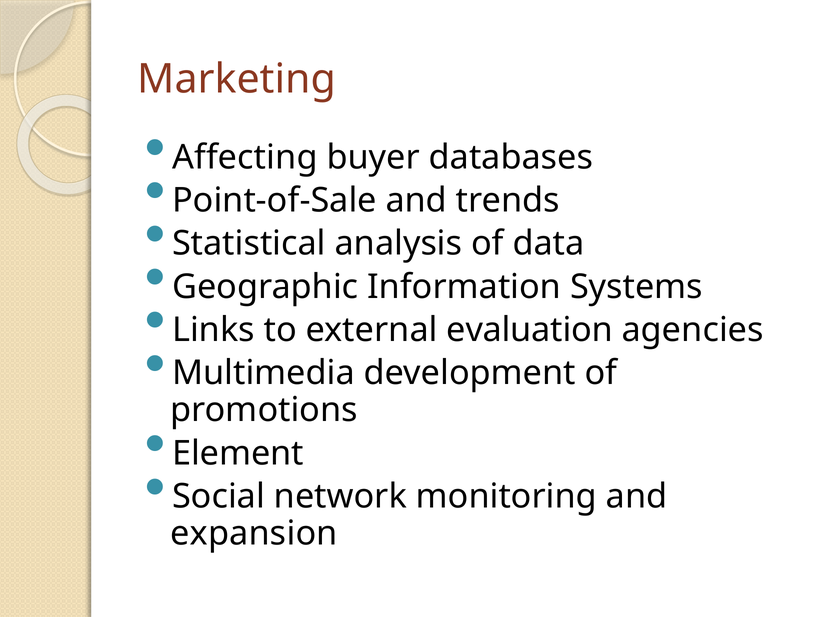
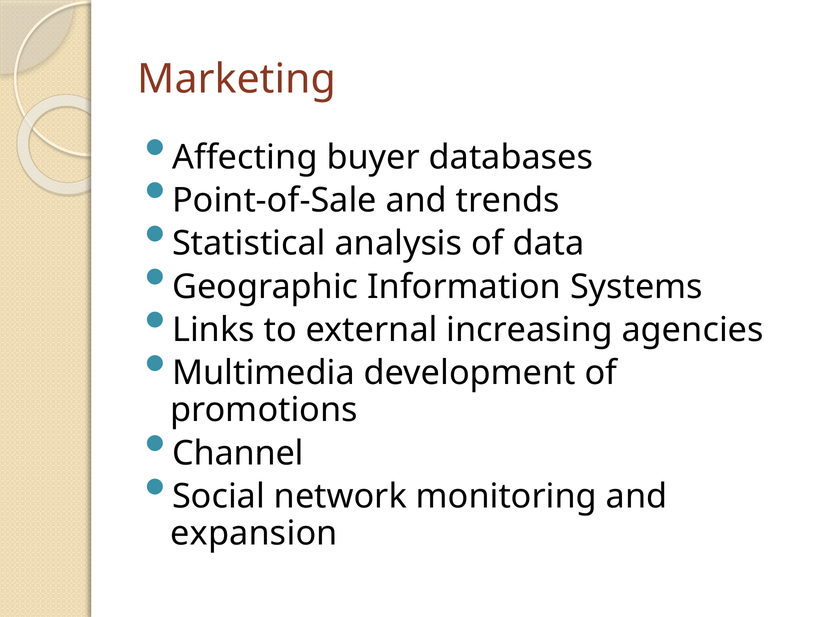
evaluation: evaluation -> increasing
Element: Element -> Channel
